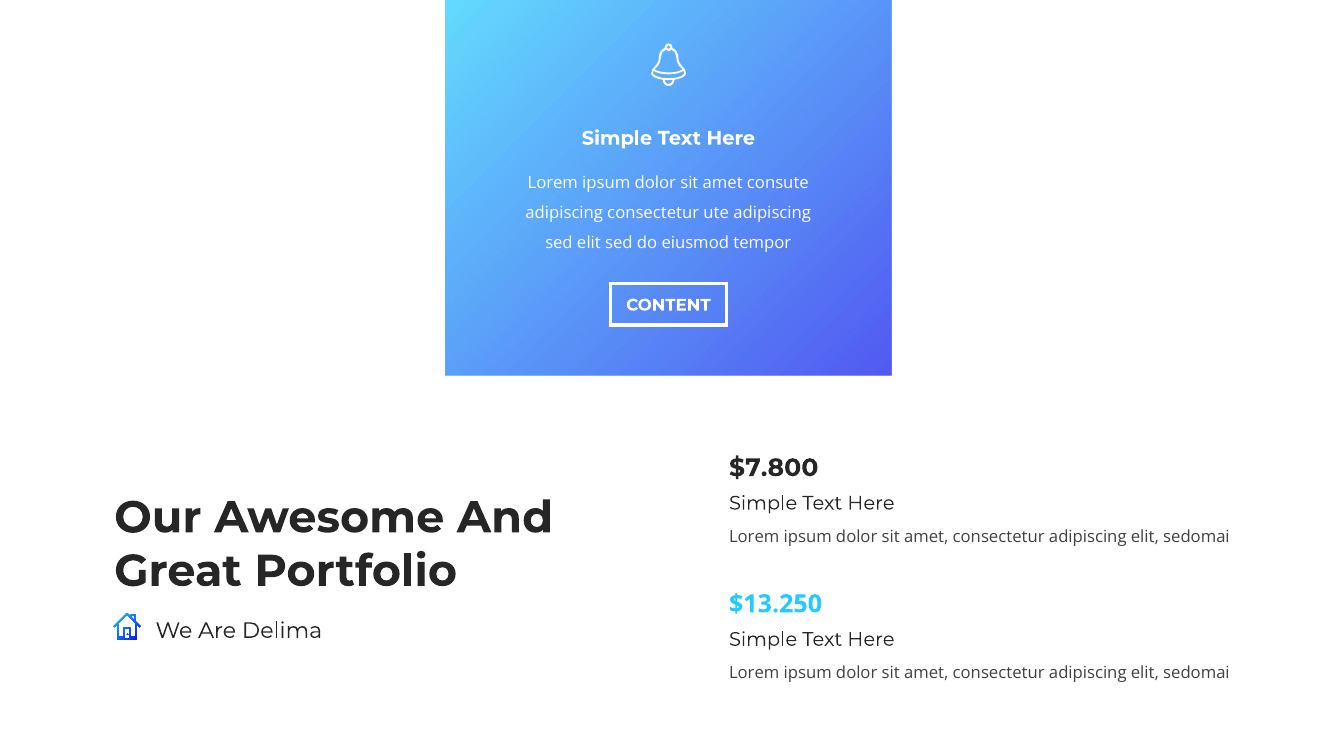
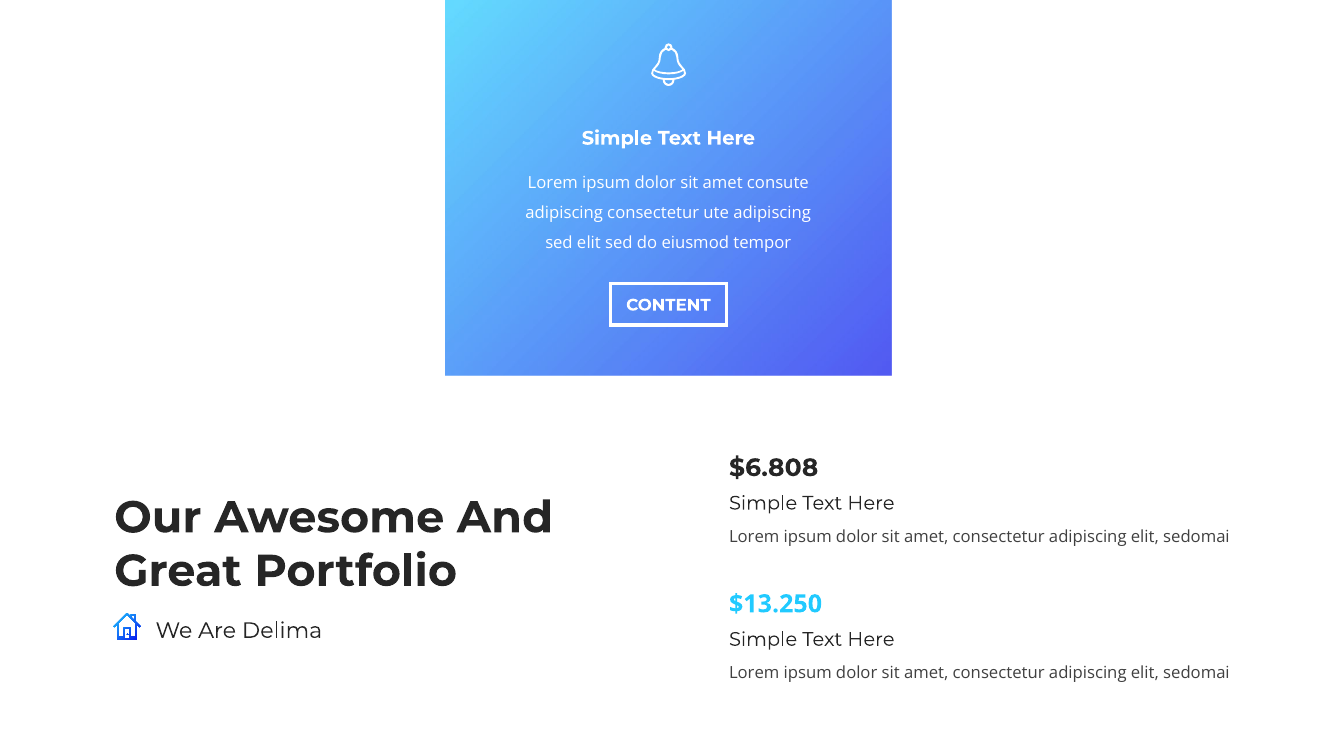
$7.800: $7.800 -> $6.808
